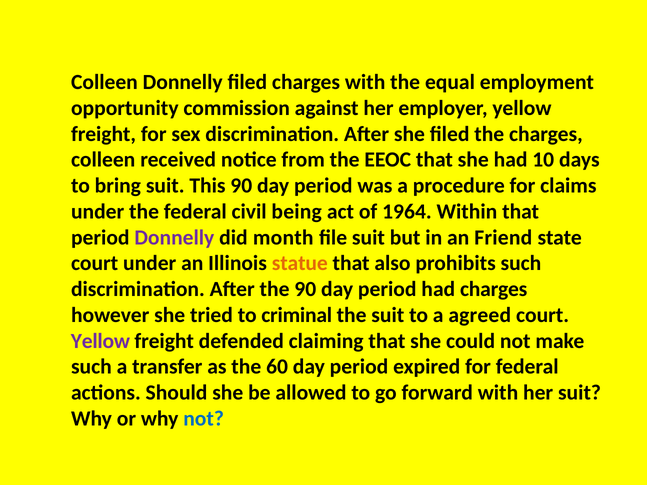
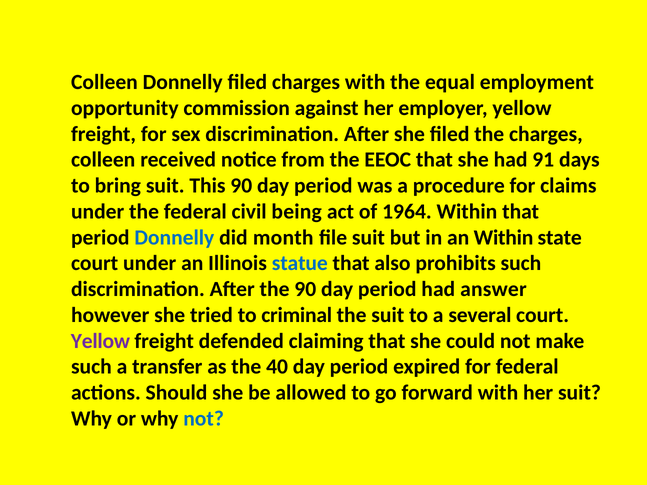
10: 10 -> 91
Donnelly at (174, 238) colour: purple -> blue
an Friend: Friend -> Within
statue colour: orange -> blue
had charges: charges -> answer
agreed: agreed -> several
60: 60 -> 40
